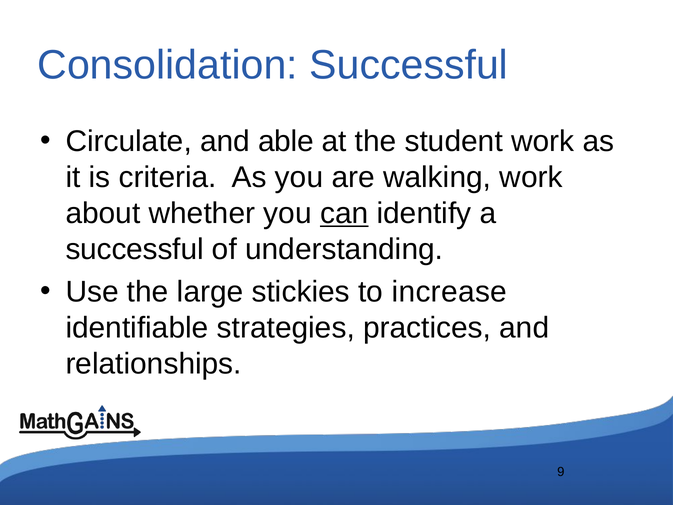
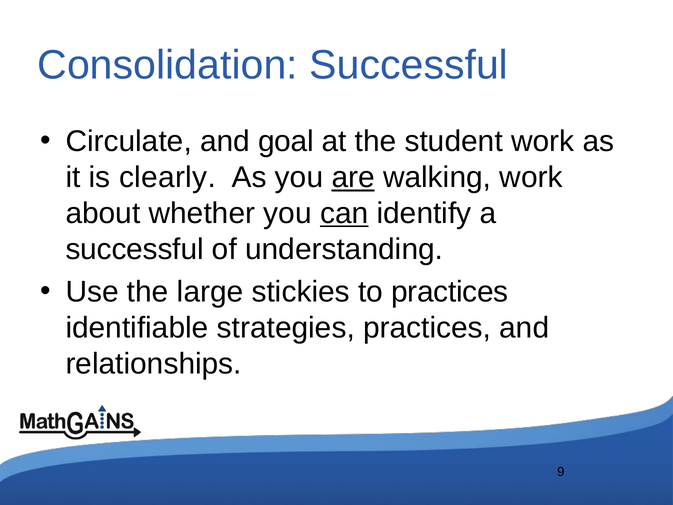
able: able -> goal
criteria: criteria -> clearly
are underline: none -> present
to increase: increase -> practices
